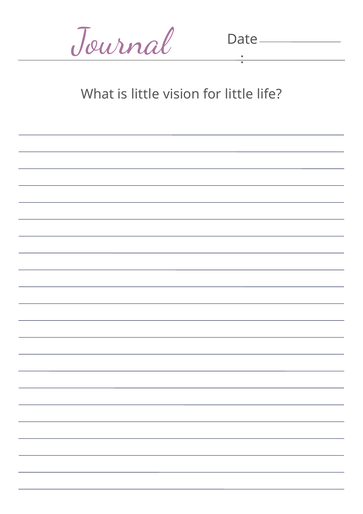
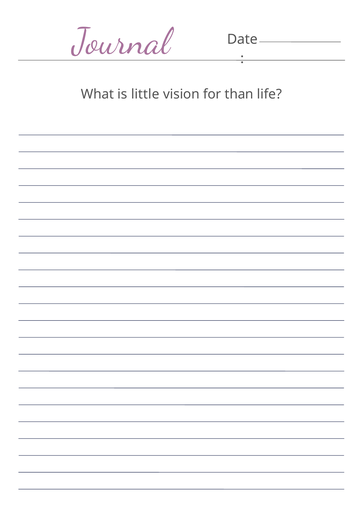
for little: little -> than
